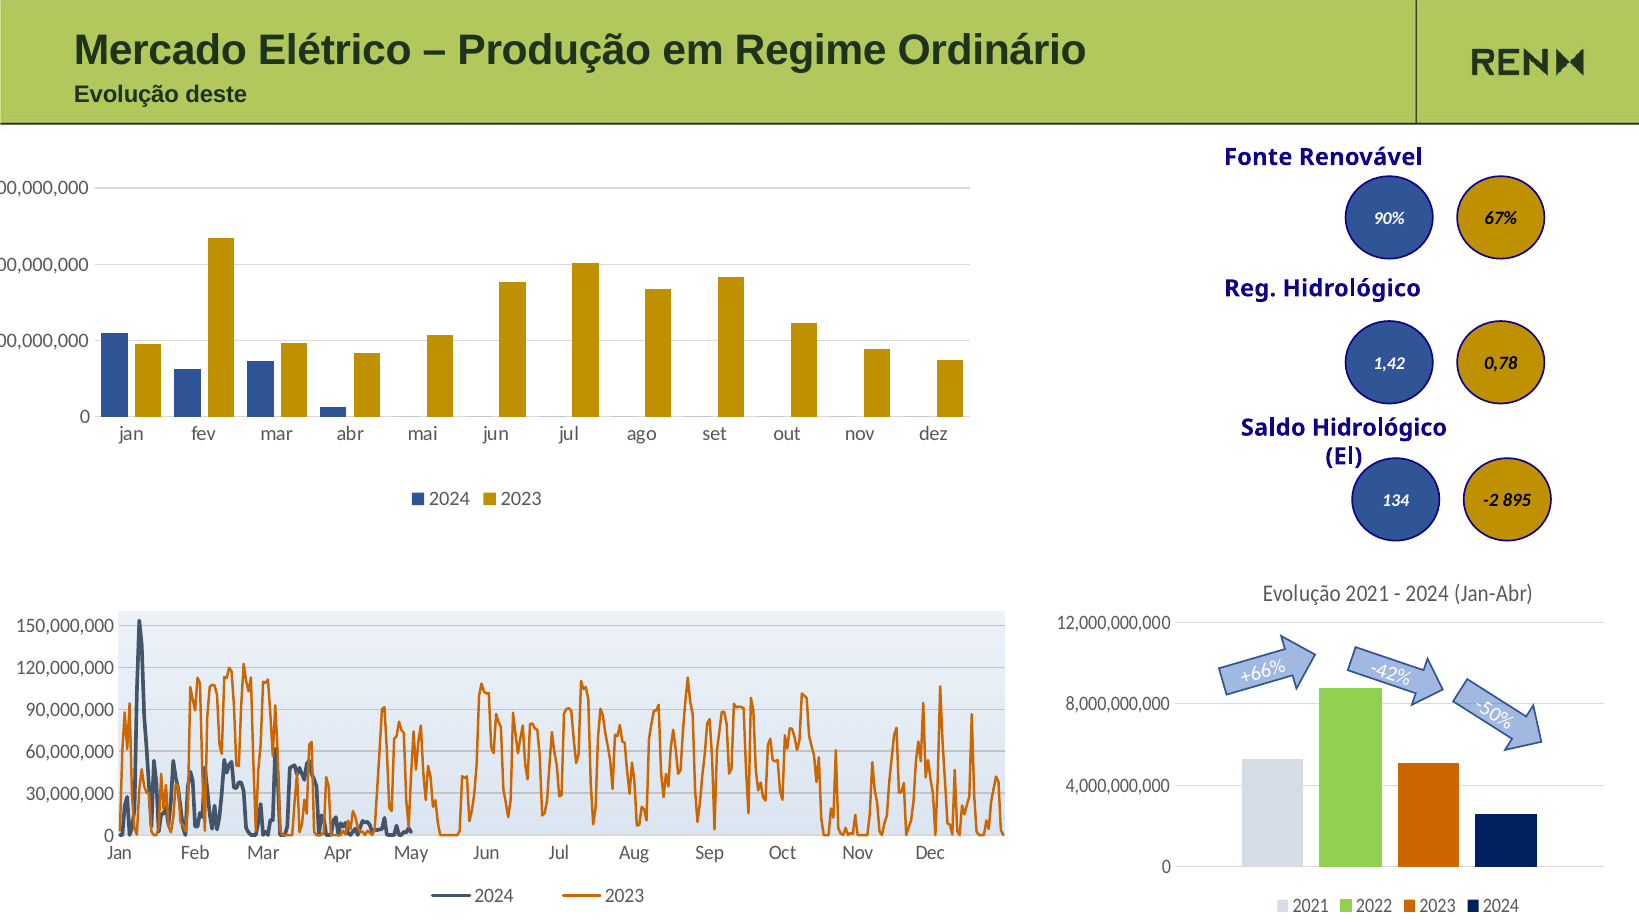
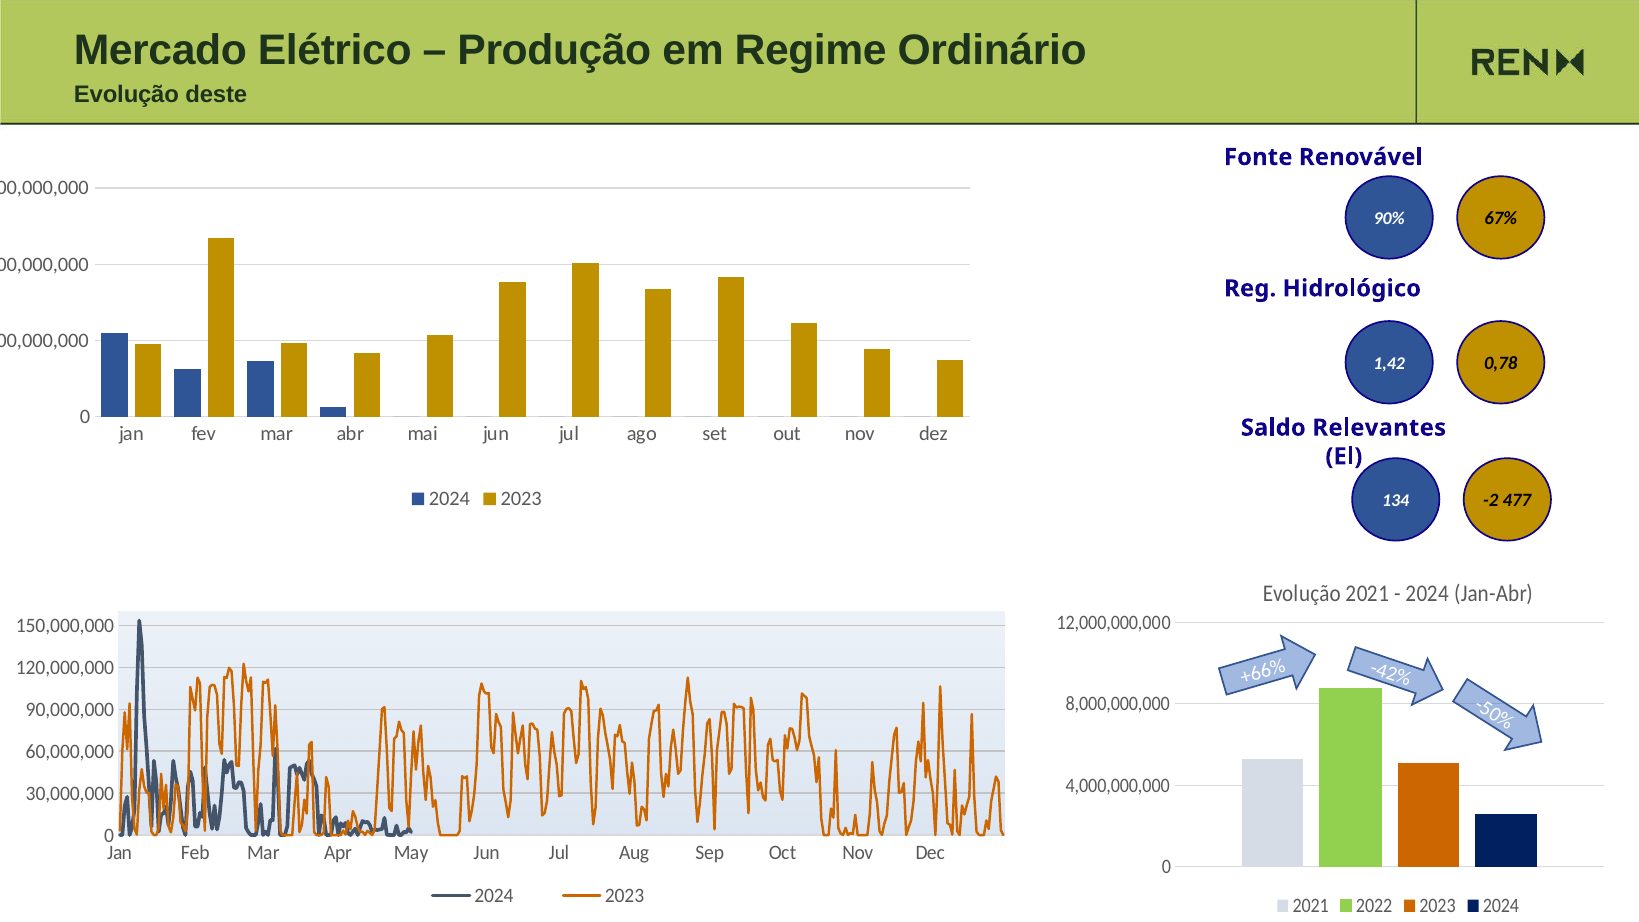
Saldo Hidrológico: Hidrológico -> Relevantes
895: 895 -> 477
